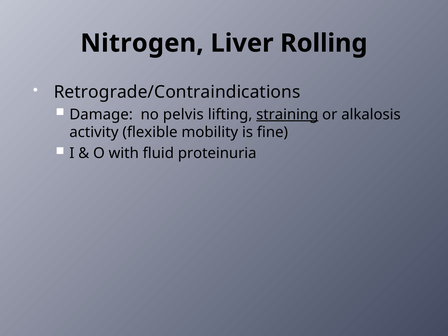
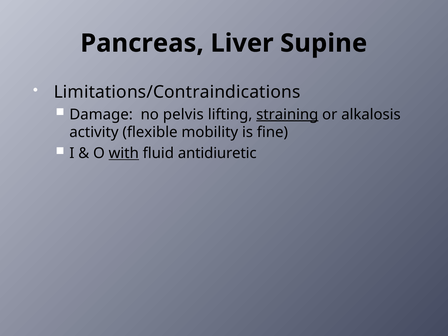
Nitrogen: Nitrogen -> Pancreas
Rolling: Rolling -> Supine
Retrograde/Contraindications: Retrograde/Contraindications -> Limitations/Contraindications
with underline: none -> present
proteinuria: proteinuria -> antidiuretic
